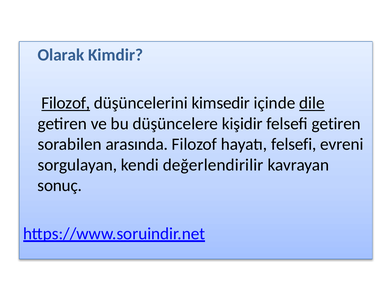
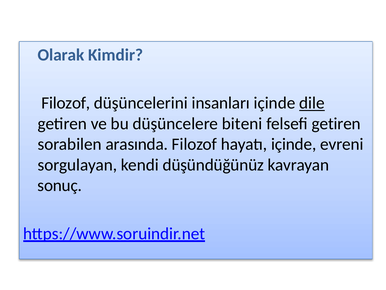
Filozof at (66, 103) underline: present -> none
kimsedir: kimsedir -> insanları
kişidir: kişidir -> biteni
hayatı felsefi: felsefi -> içinde
değerlendirilir: değerlendirilir -> düşündüğünüz
